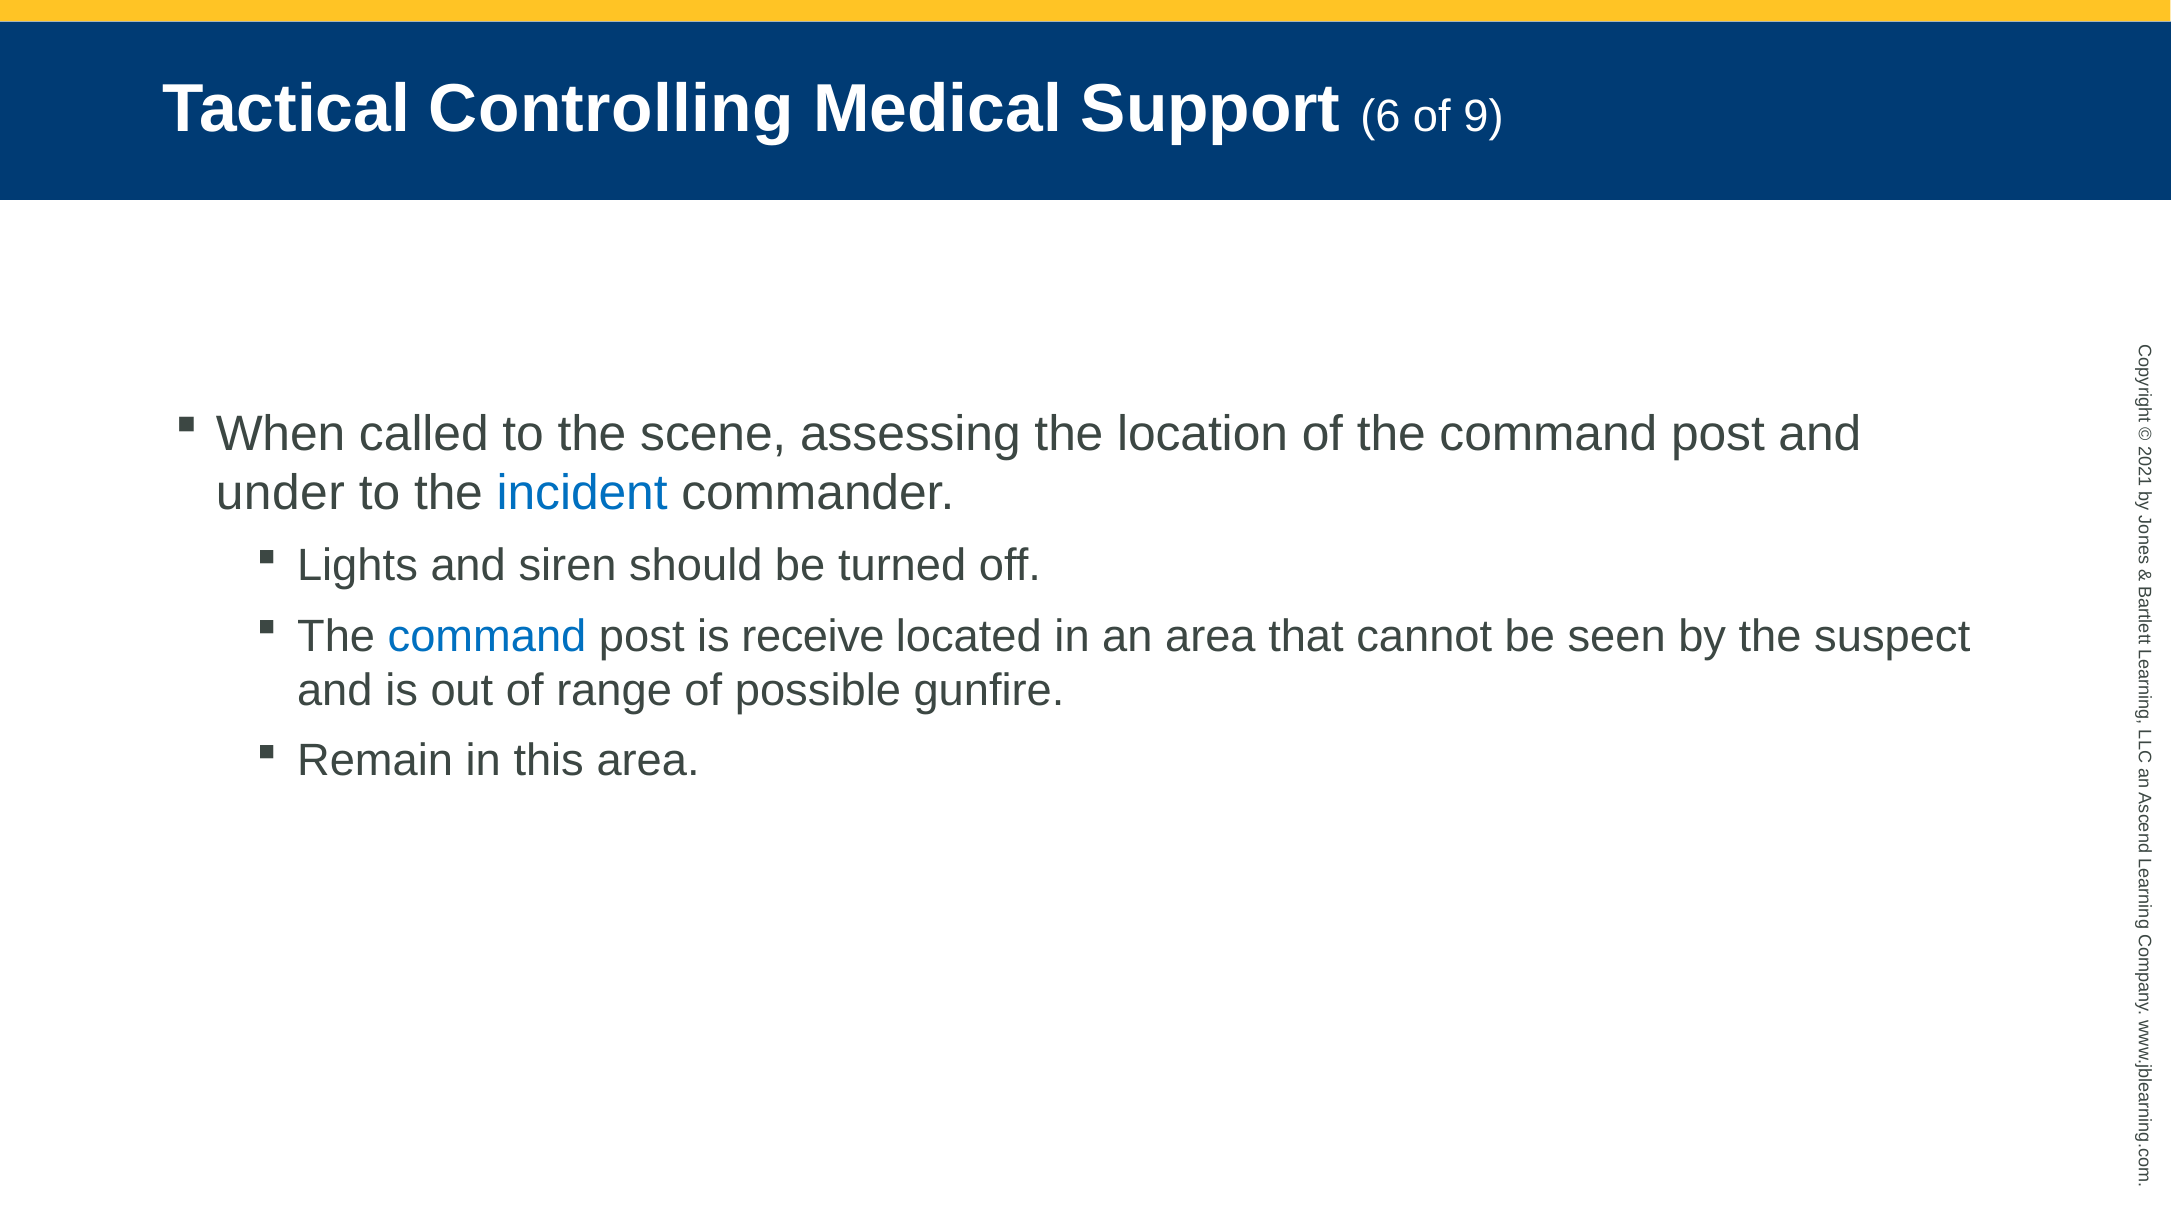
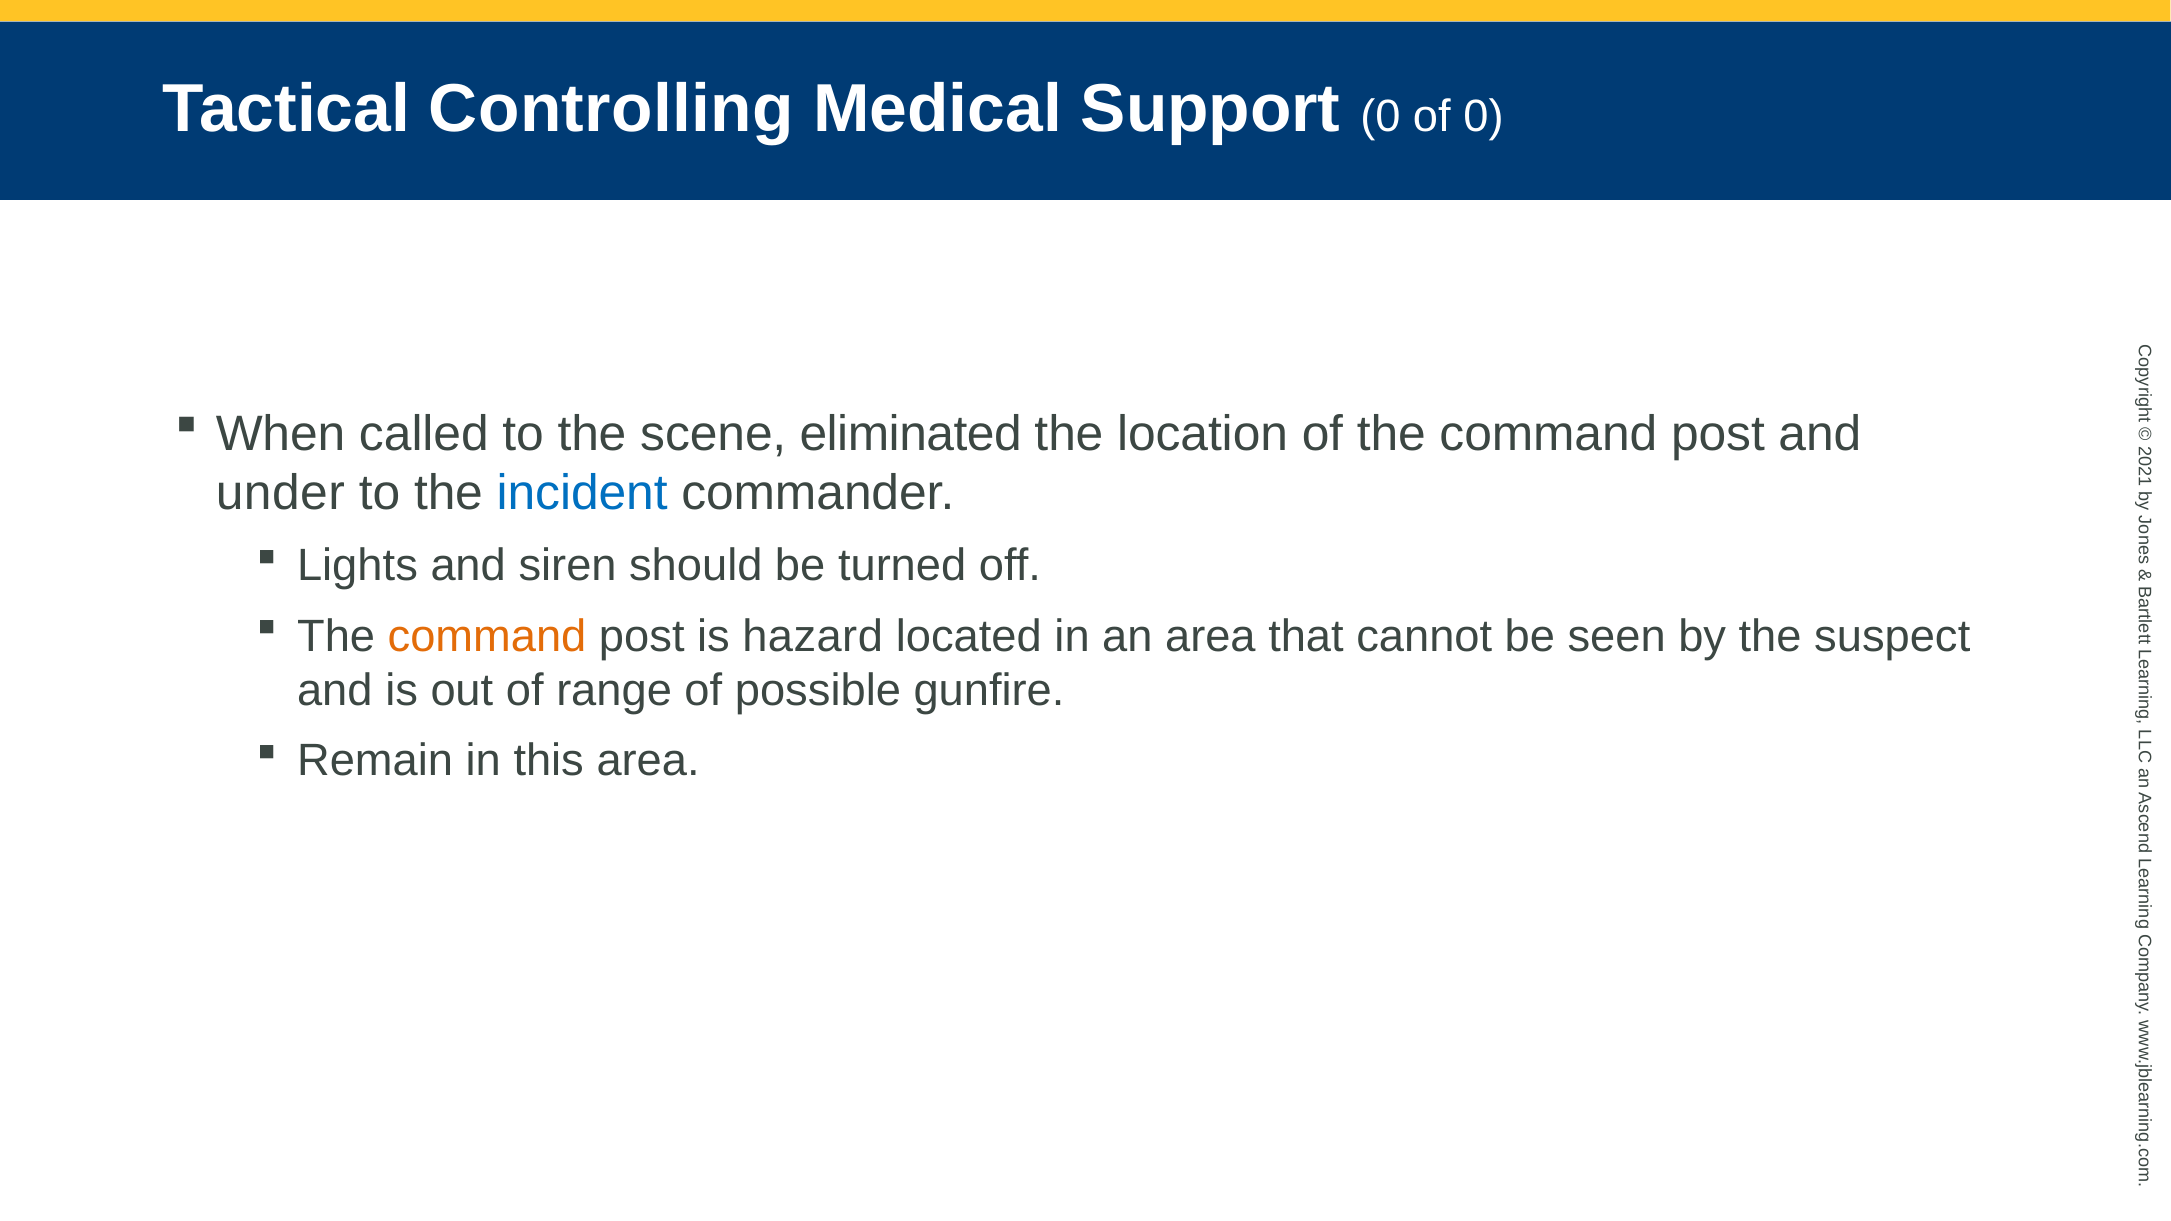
Support 6: 6 -> 0
of 9: 9 -> 0
assessing: assessing -> eliminated
command at (487, 636) colour: blue -> orange
receive: receive -> hazard
